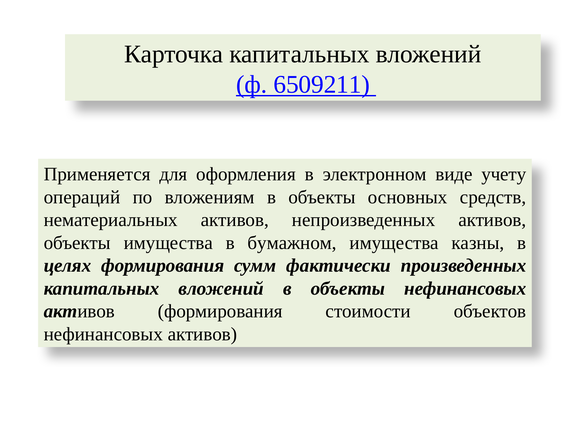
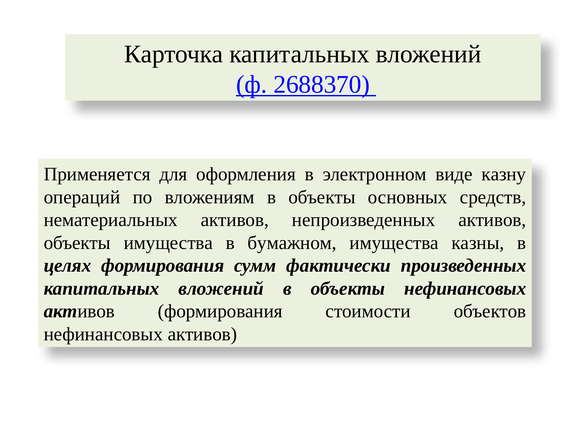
6509211: 6509211 -> 2688370
учету: учету -> казну
